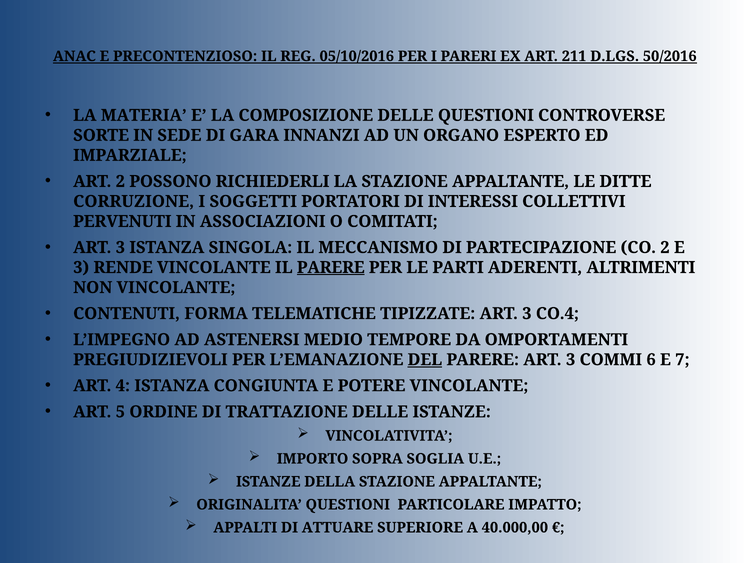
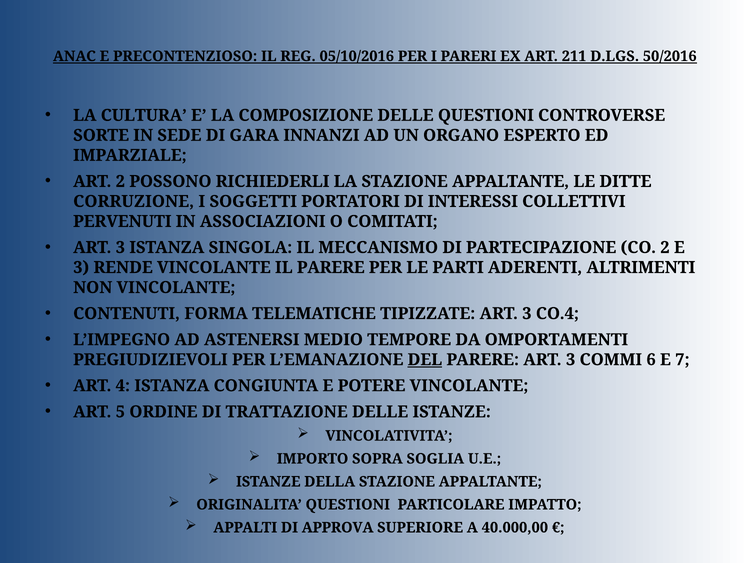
MATERIA: MATERIA -> CULTURA
PARERE at (331, 267) underline: present -> none
ATTUARE: ATTUARE -> APPROVA
